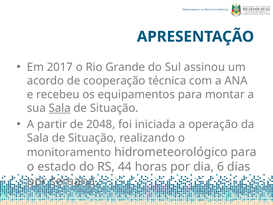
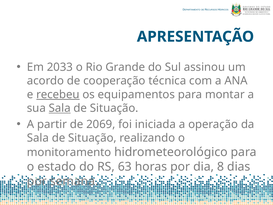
2017: 2017 -> 2033
recebeu underline: none -> present
2048: 2048 -> 2069
44: 44 -> 63
6: 6 -> 8
